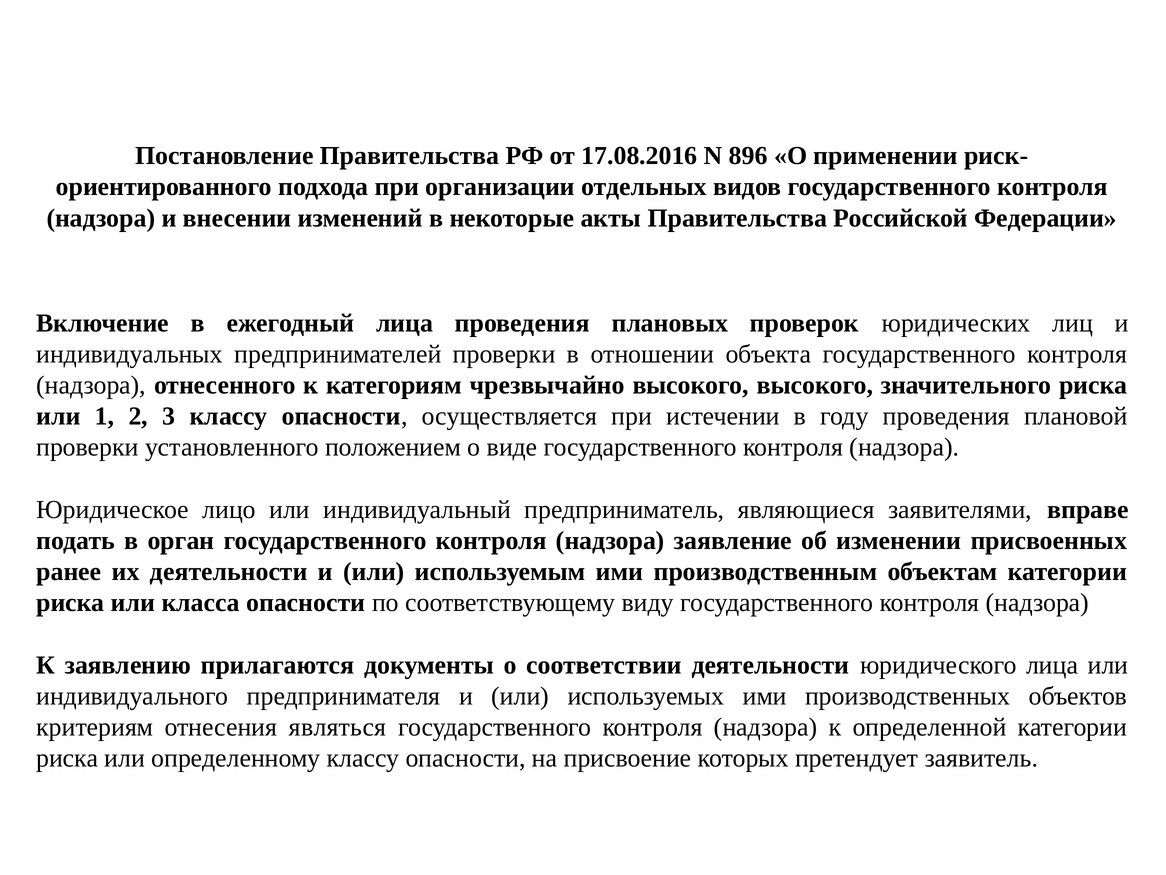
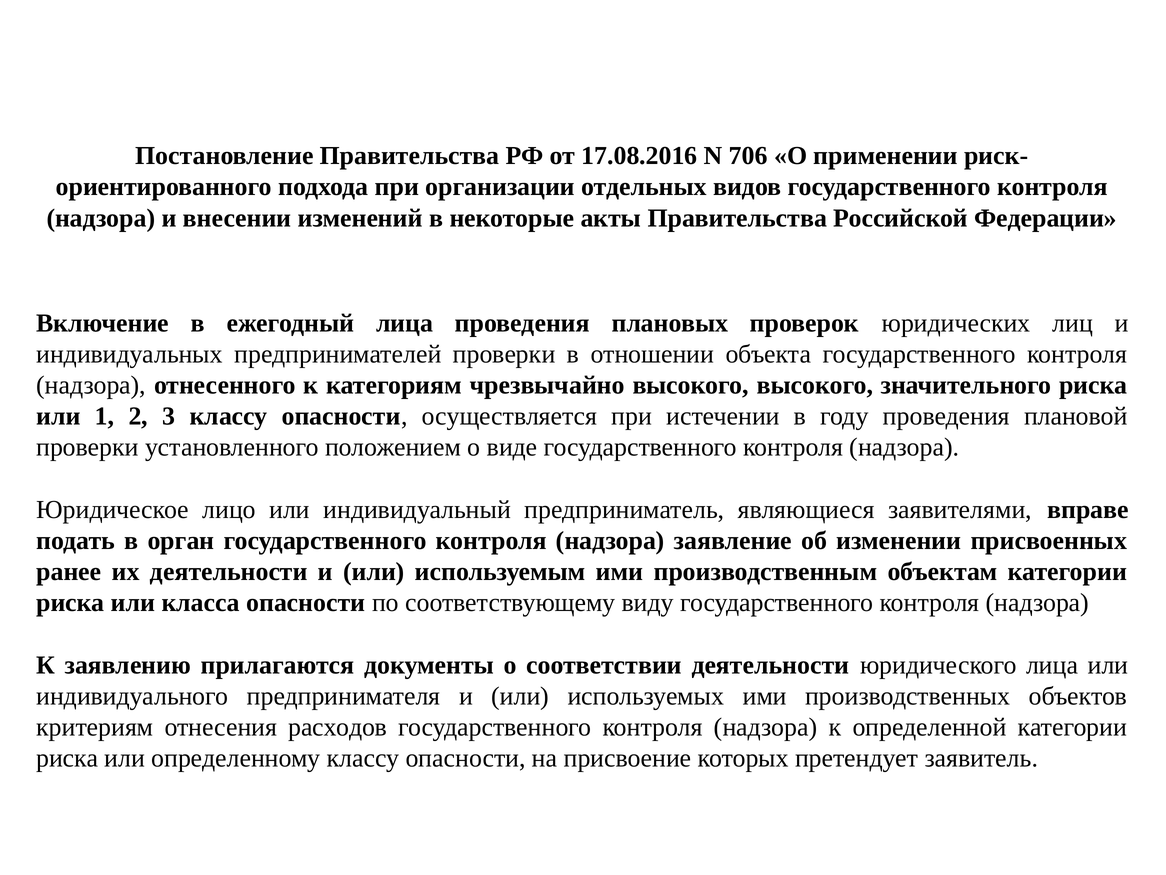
896: 896 -> 706
являться: являться -> расходов
